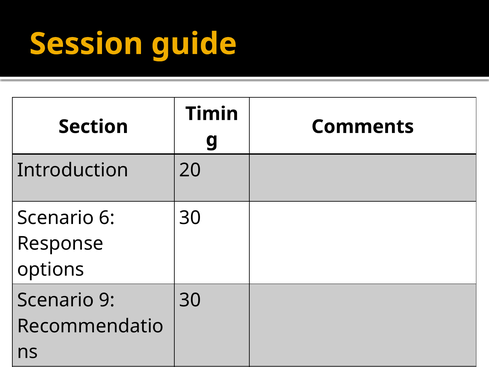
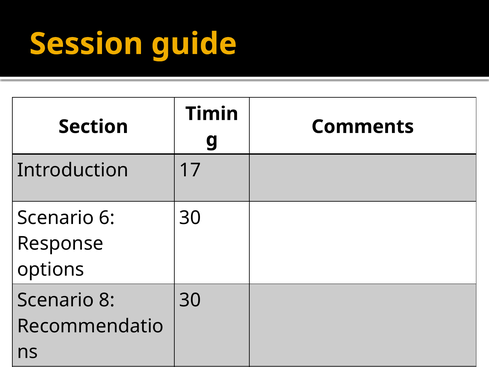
20: 20 -> 17
9: 9 -> 8
